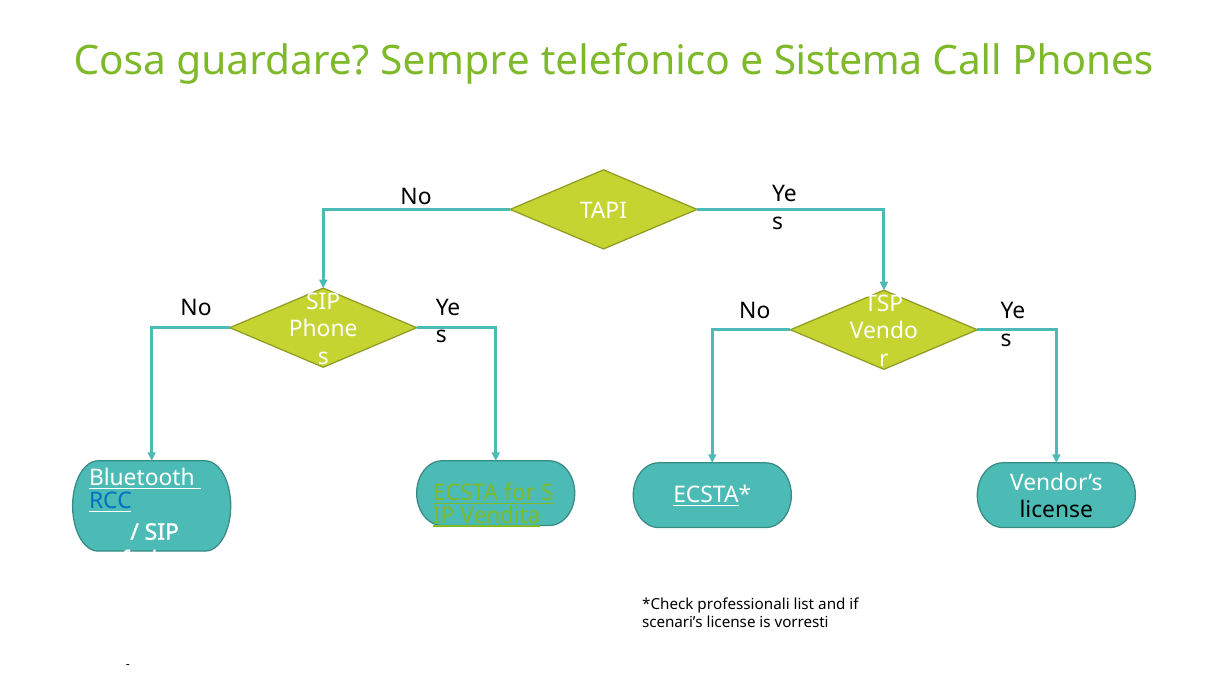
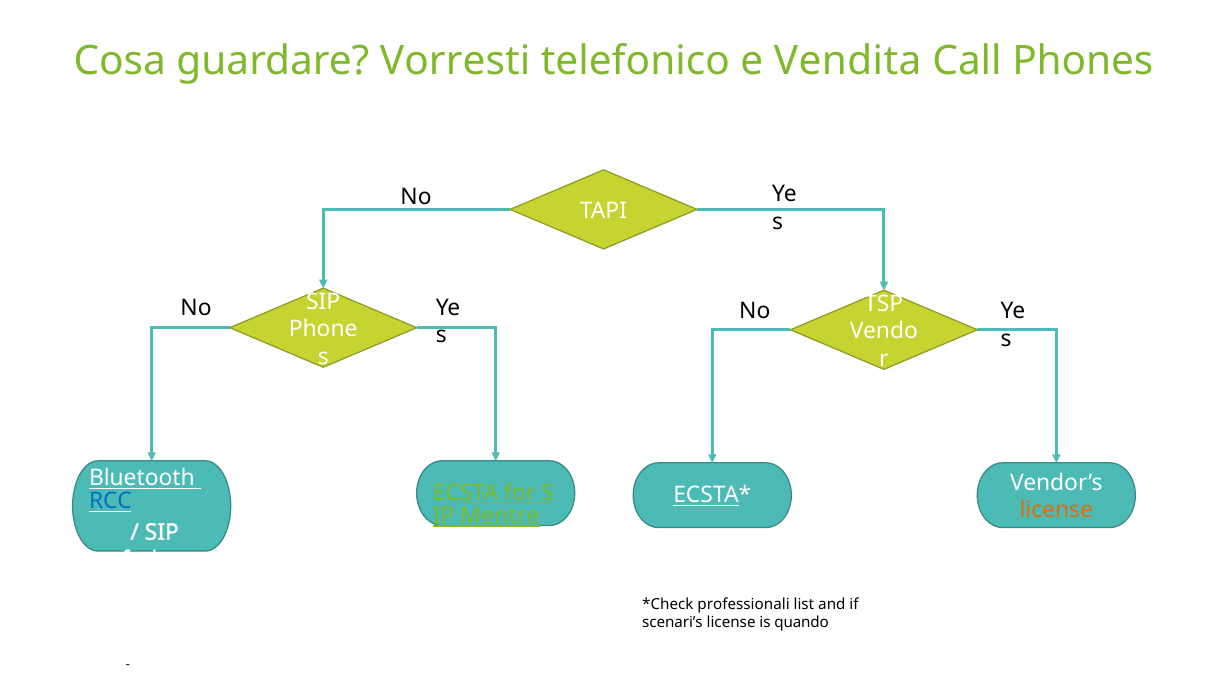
Sempre: Sempre -> Vorresti
Sistema: Sistema -> Vendita
license at (1056, 510) colour: black -> orange
Vendita: Vendita -> Mentre
vorresti: vorresti -> quando
